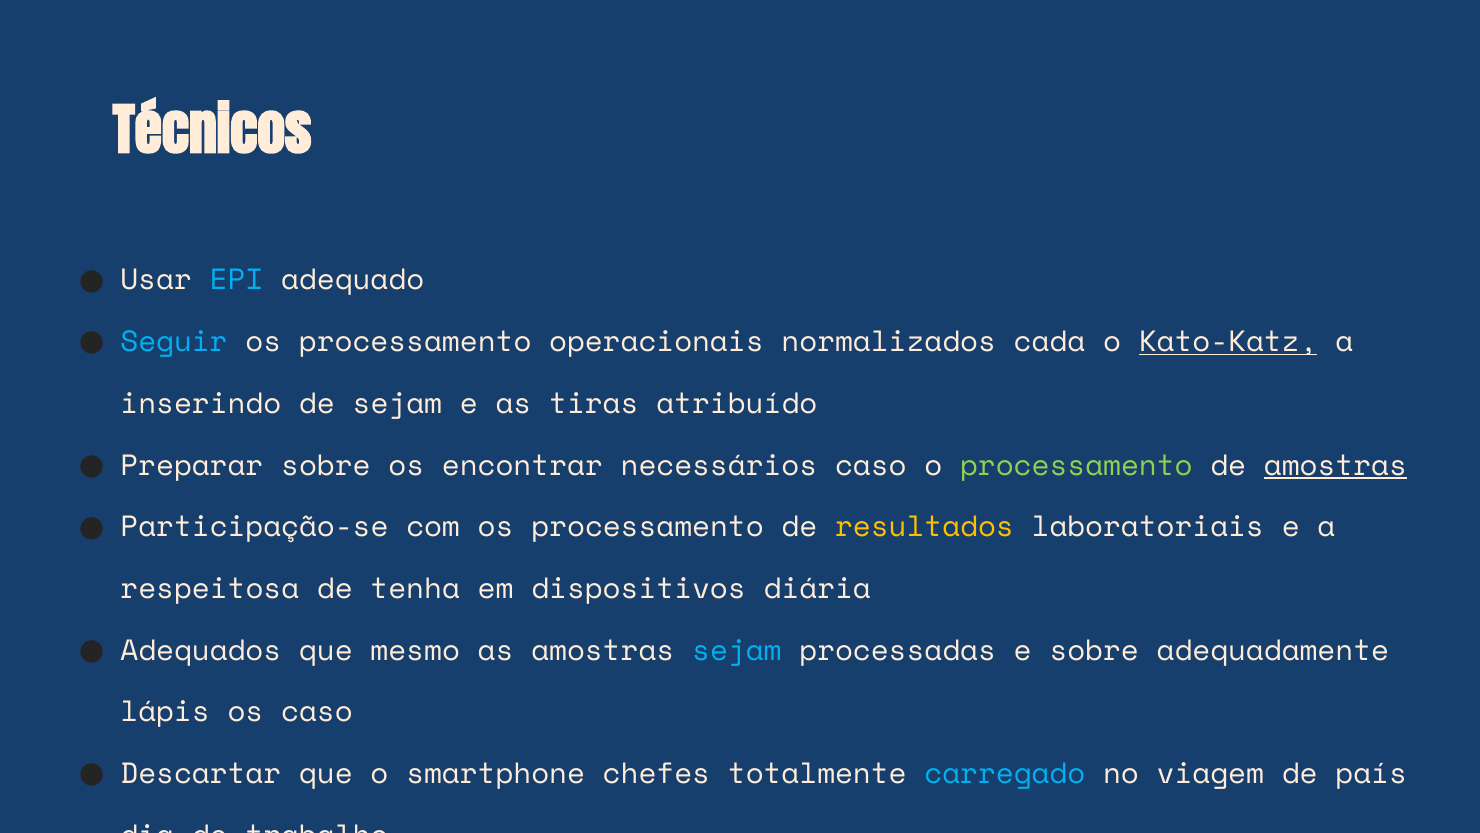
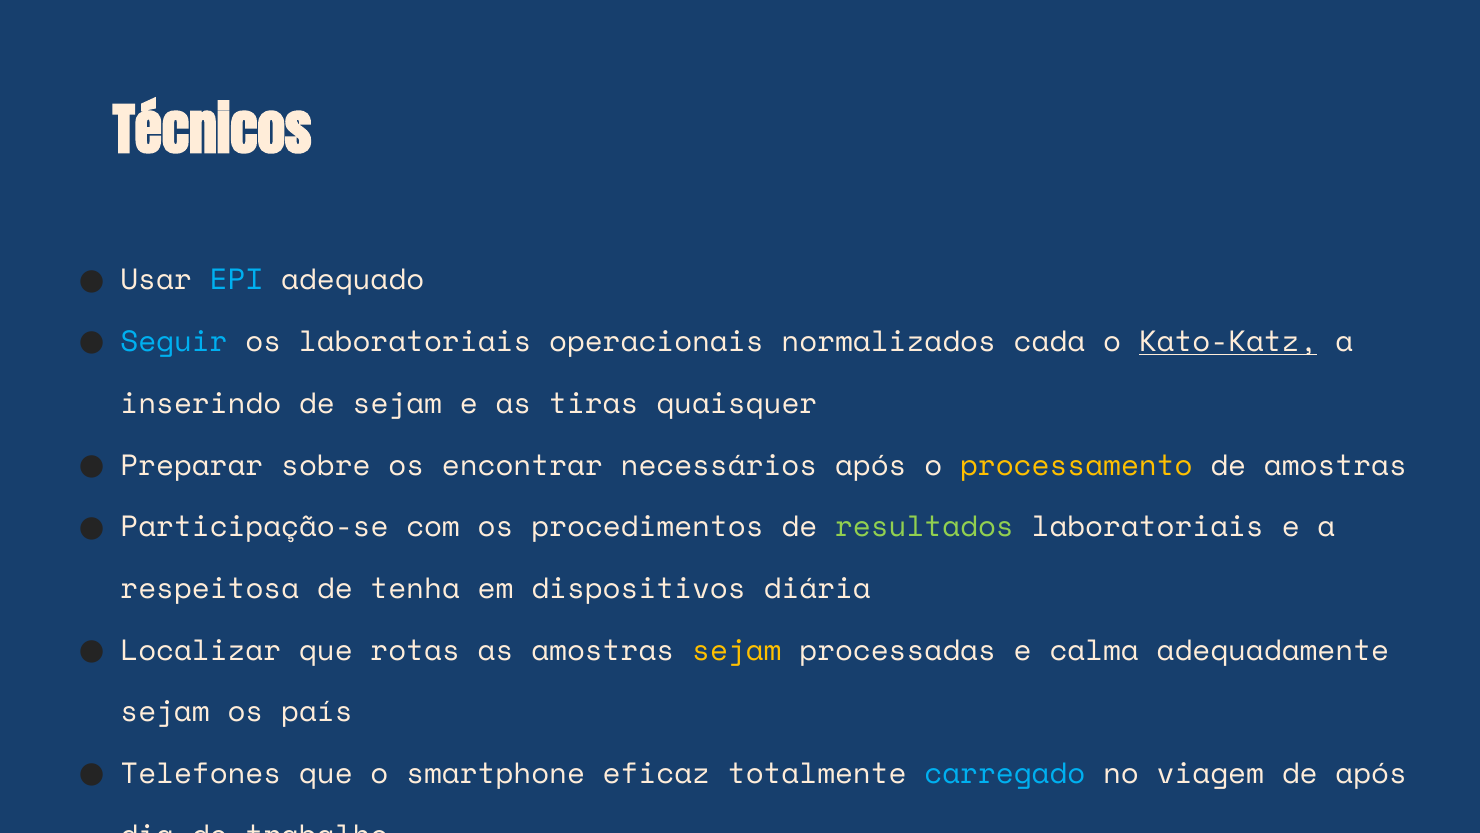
processamento at (415, 342): processamento -> laboratoriais
atribuído: atribuído -> quaisquer
necessários caso: caso -> após
processamento at (1076, 465) colour: light green -> yellow
amostras at (1335, 465) underline: present -> none
com os processamento: processamento -> procedimentos
resultados colour: yellow -> light green
Adequados: Adequados -> Localizar
mesmo: mesmo -> rotas
sejam at (737, 650) colour: light blue -> yellow
e sobre: sobre -> calma
lápis at (165, 712): lápis -> sejam
os caso: caso -> país
Descartar at (201, 773): Descartar -> Telefones
chefes: chefes -> eficaz
de país: país -> após
